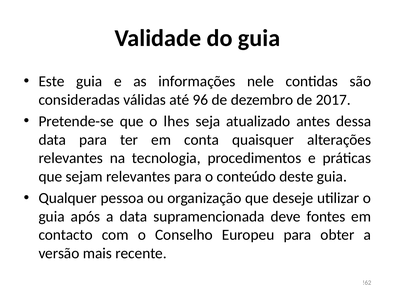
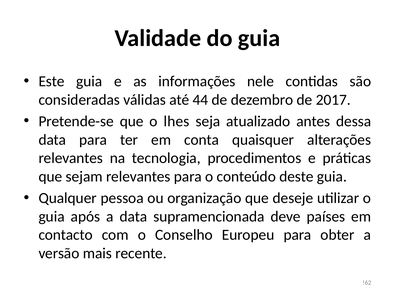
96: 96 -> 44
fontes: fontes -> países
